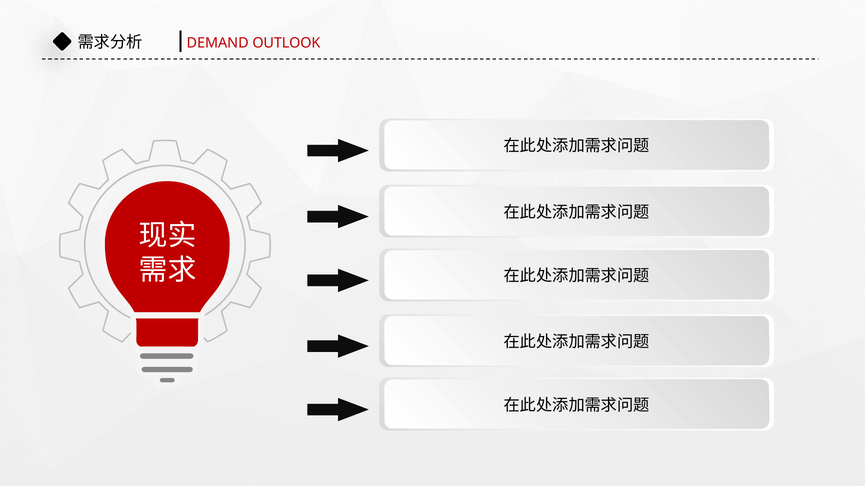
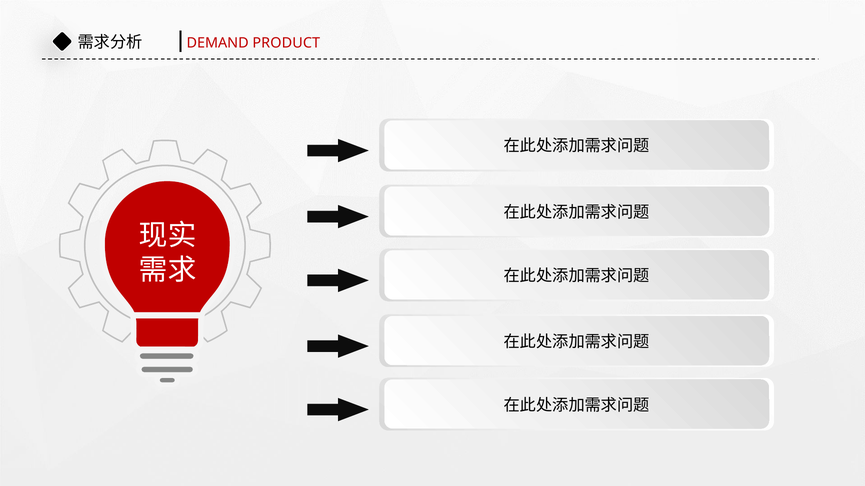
OUTLOOK: OUTLOOK -> PRODUCT
